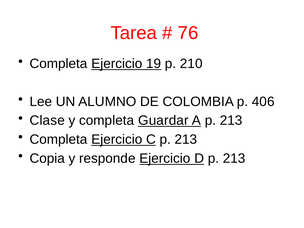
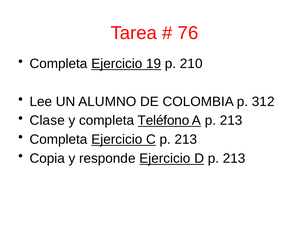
406: 406 -> 312
Guardar: Guardar -> Teléfono
